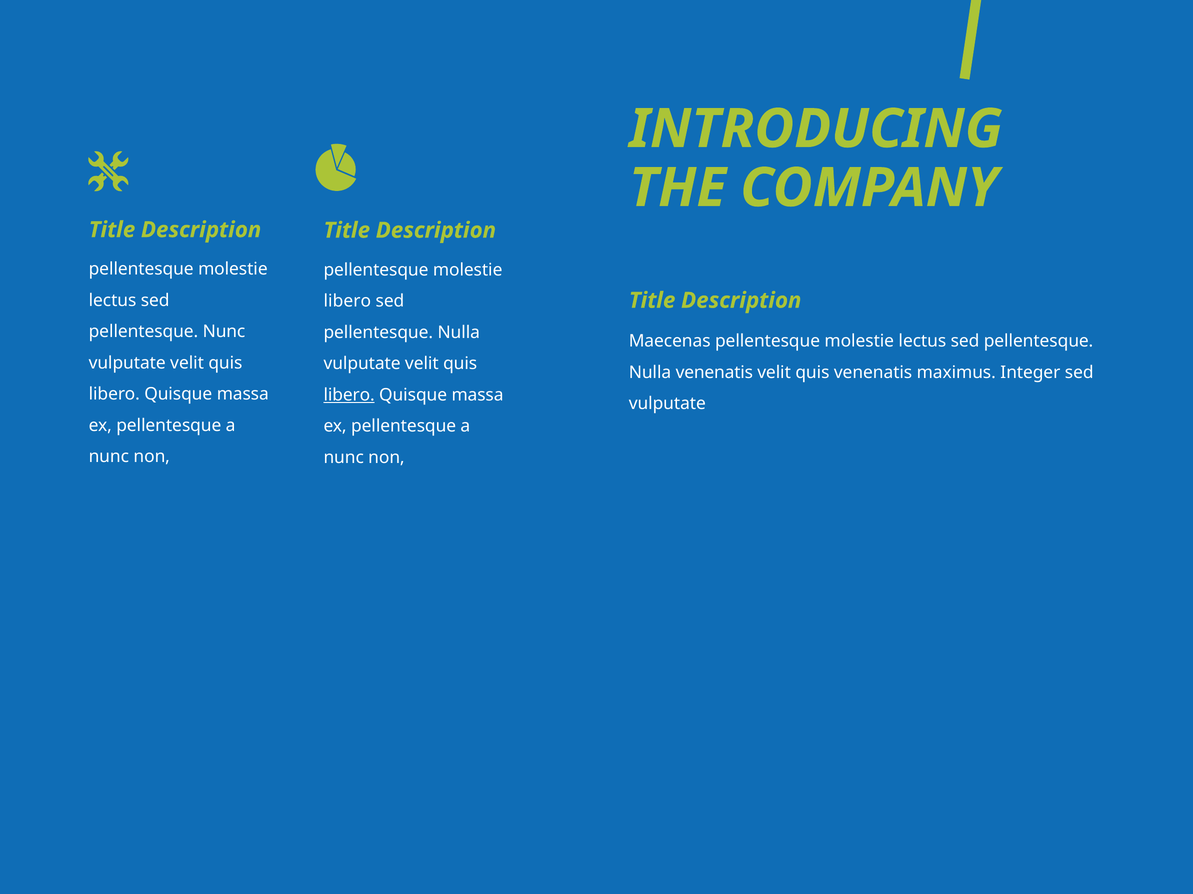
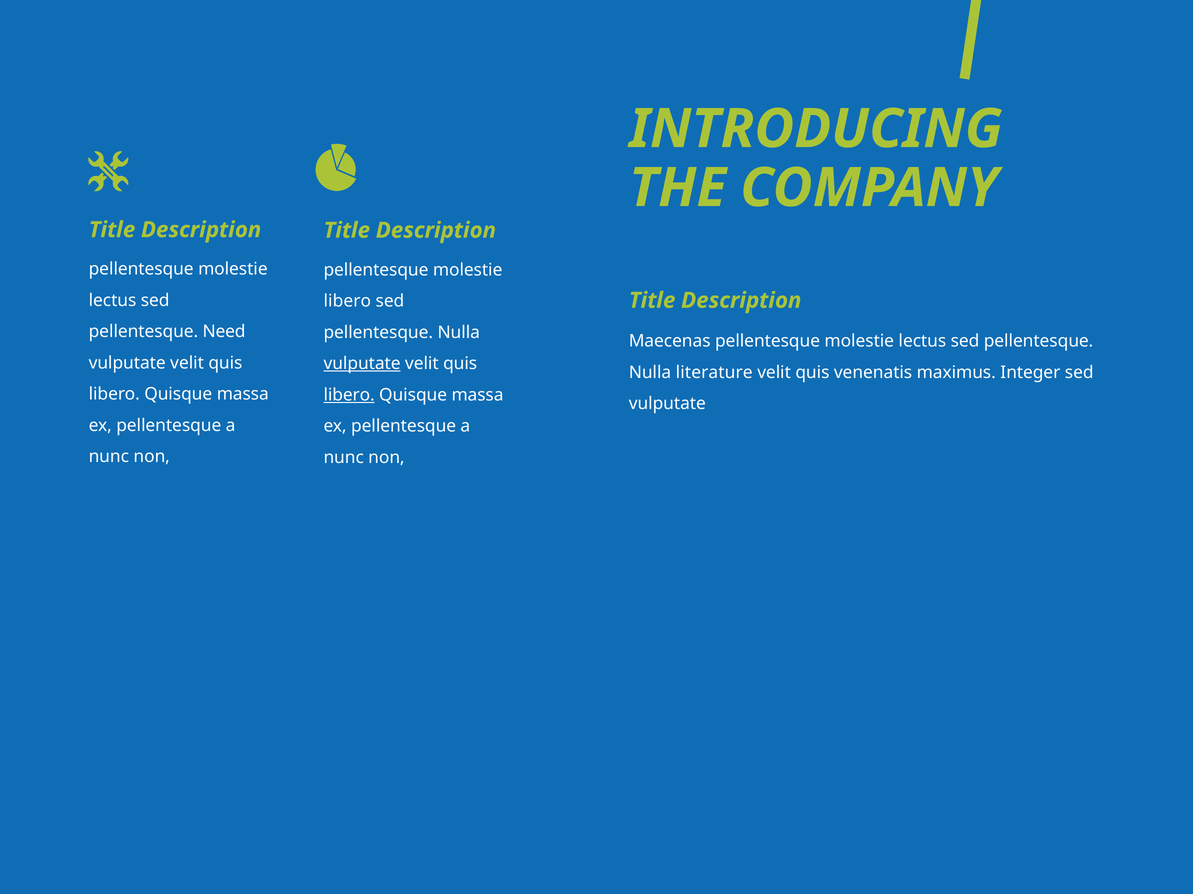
pellentesque Nunc: Nunc -> Need
vulputate at (362, 364) underline: none -> present
Nulla venenatis: venenatis -> literature
